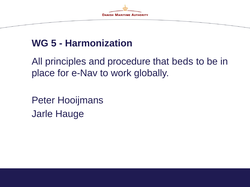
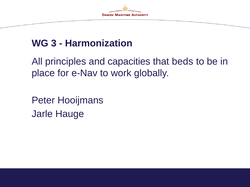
5: 5 -> 3
procedure: procedure -> capacities
